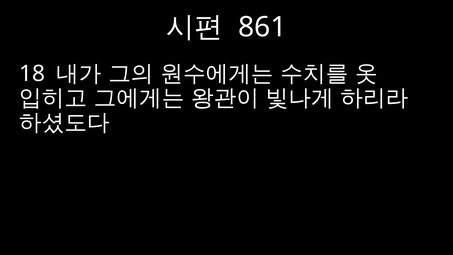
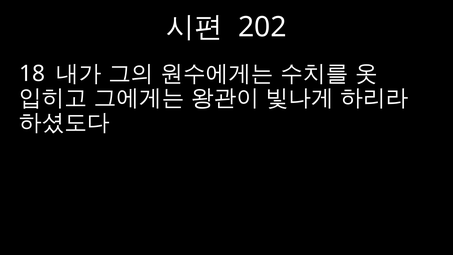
861: 861 -> 202
